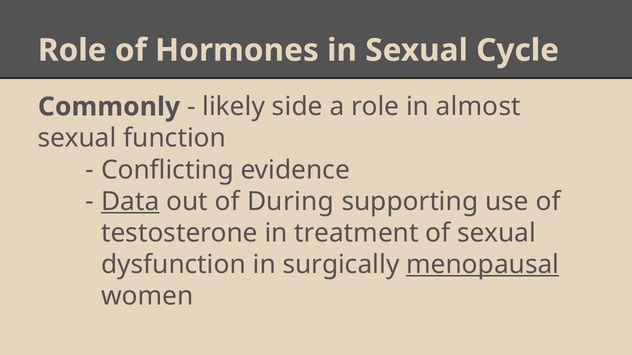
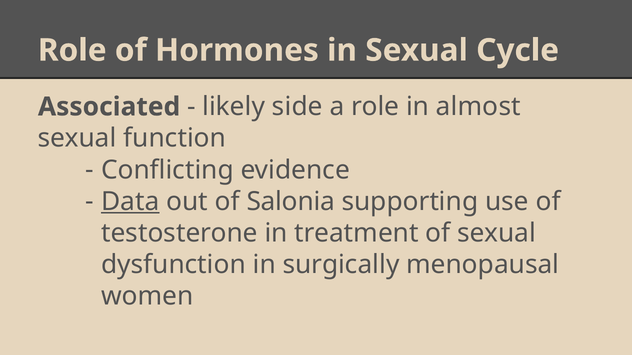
Commonly: Commonly -> Associated
During: During -> Salonia
menopausal underline: present -> none
